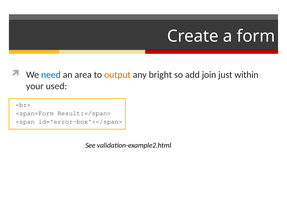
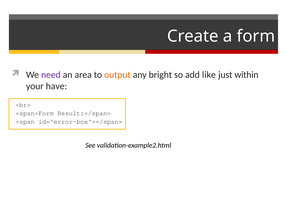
need colour: blue -> purple
join: join -> like
used: used -> have
